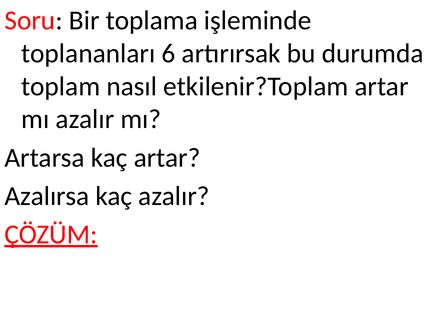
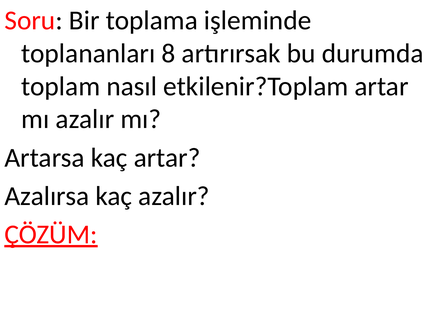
6: 6 -> 8
